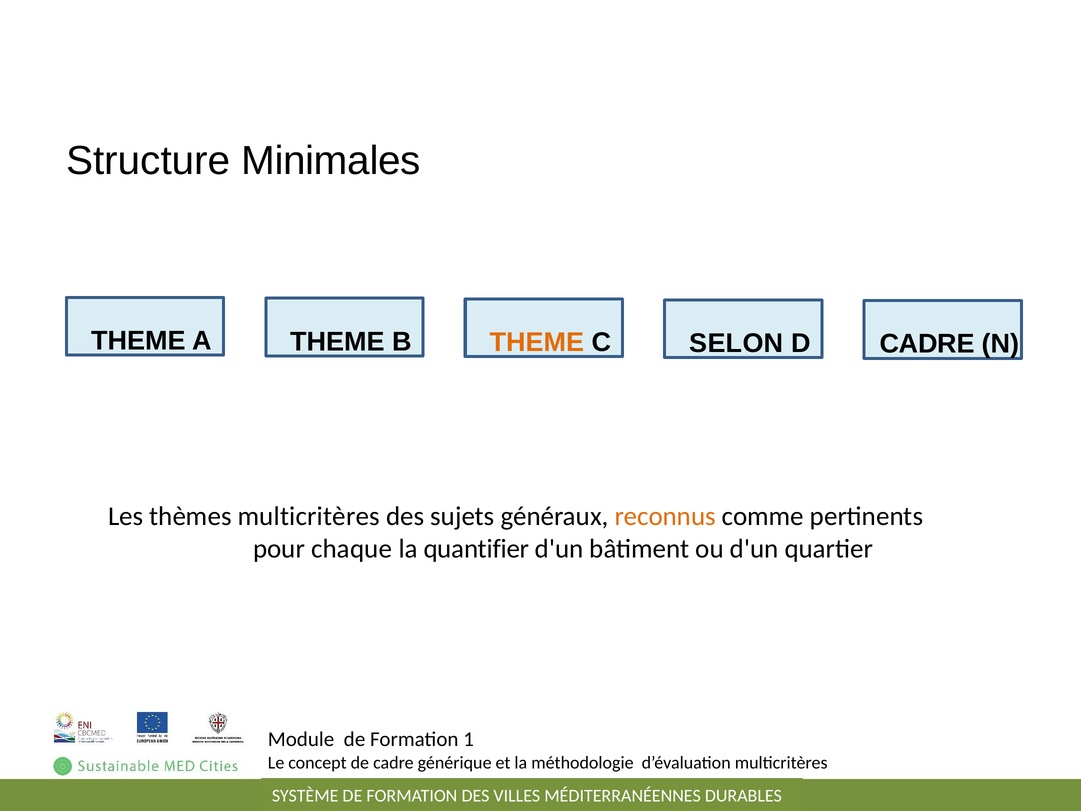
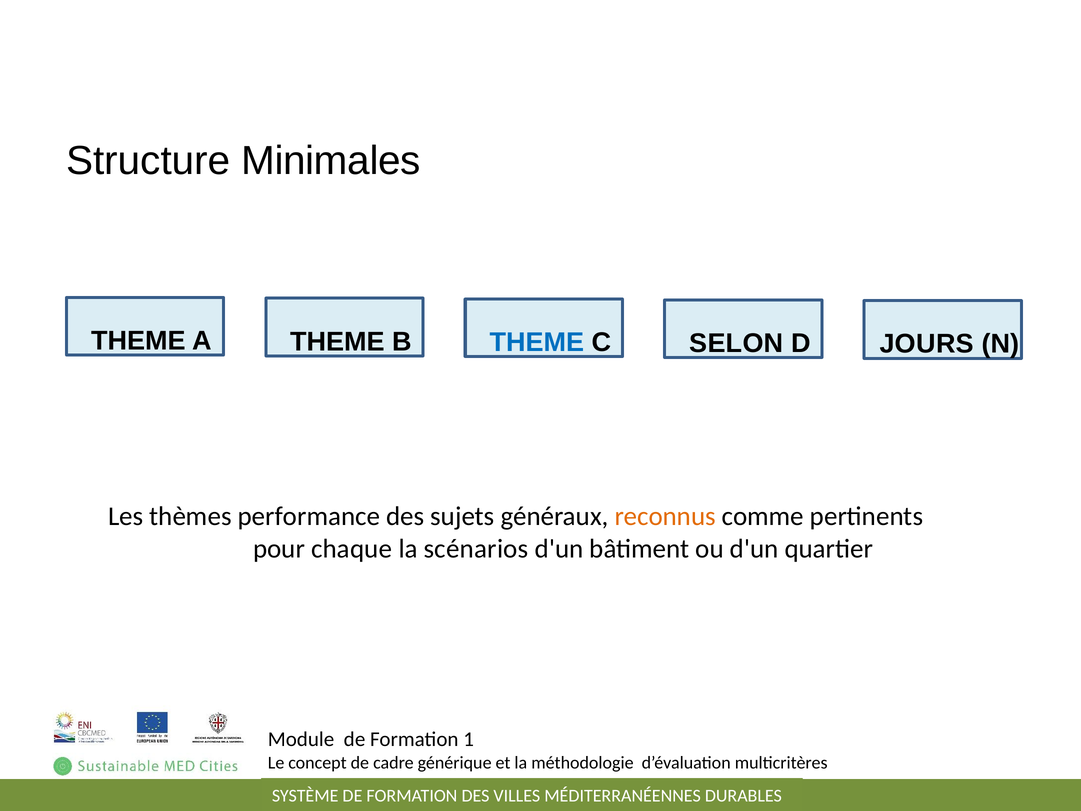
THEME at (537, 342) colour: orange -> blue
D CADRE: CADRE -> JOURS
thèmes multicritères: multicritères -> performance
quantifier: quantifier -> scénarios
